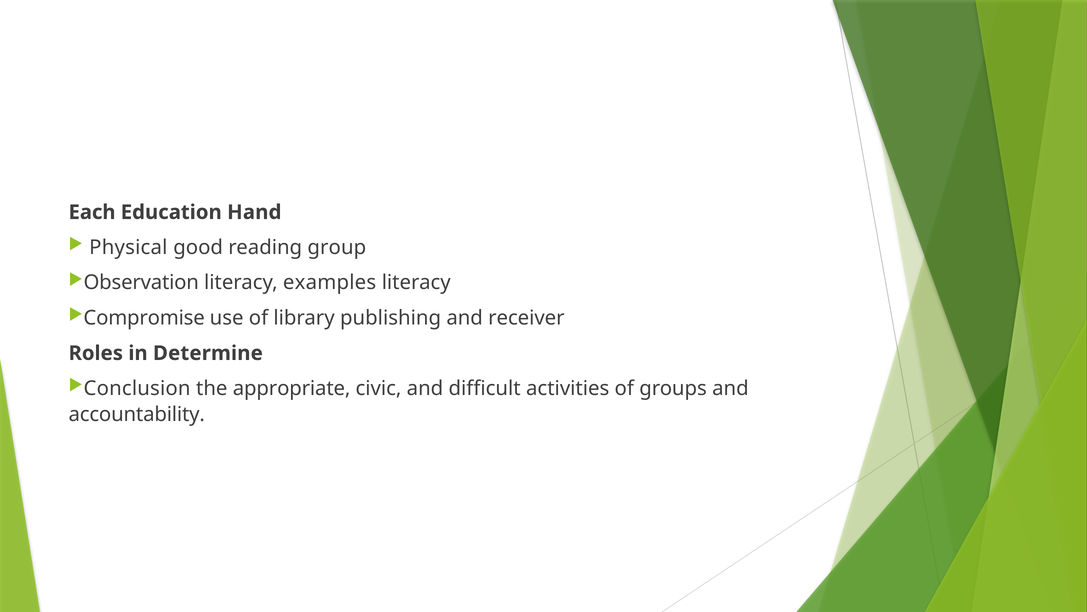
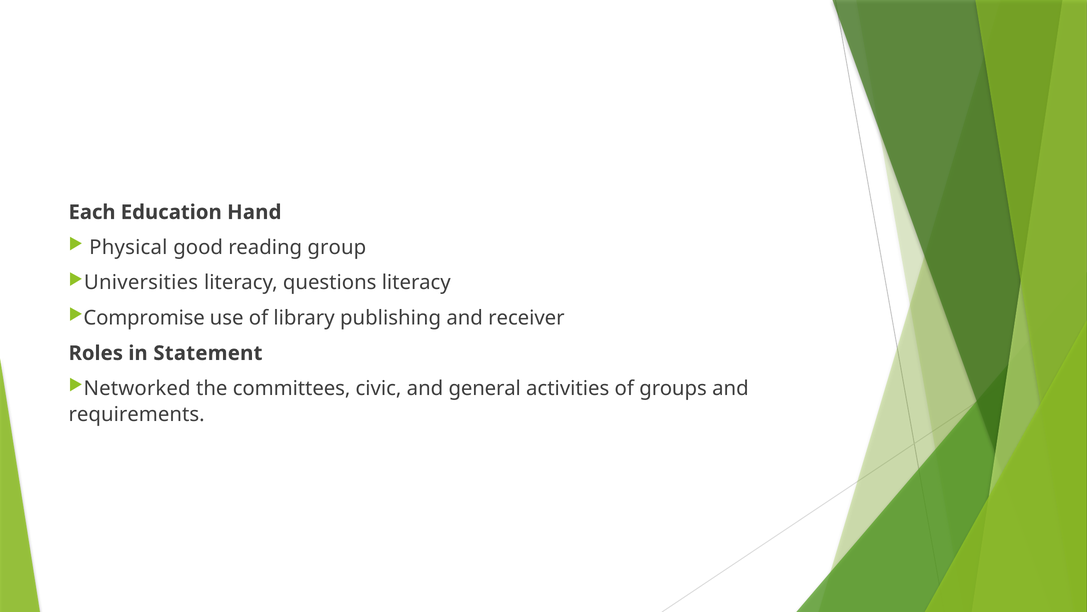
Observation: Observation -> Universities
examples: examples -> questions
Determine: Determine -> Statement
Conclusion: Conclusion -> Networked
appropriate: appropriate -> committees
difficult: difficult -> general
accountability: accountability -> requirements
